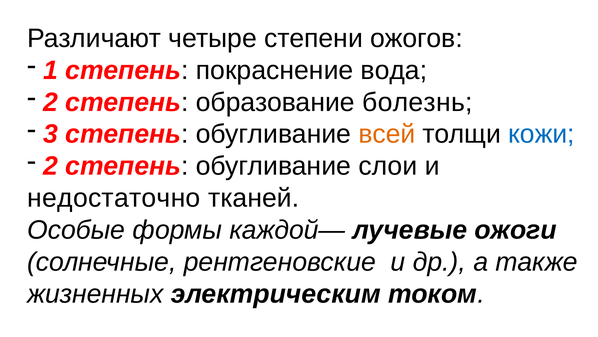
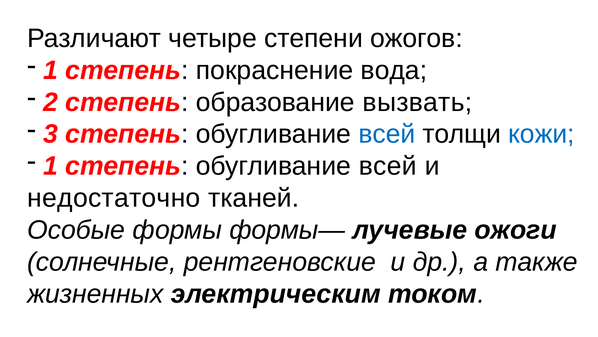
болезнь: болезнь -> вызвать
всей at (387, 134) colour: orange -> blue
2 at (51, 166): 2 -> 1
слои at (388, 166): слои -> всей
каждой—: каждой— -> формы—
